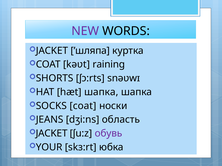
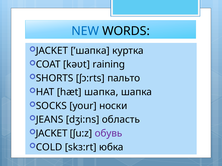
NEW colour: purple -> blue
’шляпа: ’шляпа -> ’шапка
snəʋwɪ: snəʋwɪ -> пальто
SOCKS coat: coat -> your
YOUR: YOUR -> COLD
